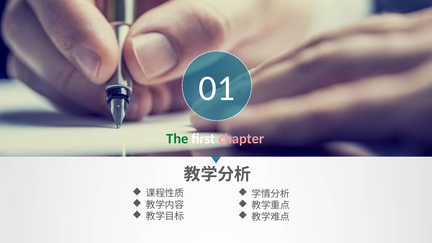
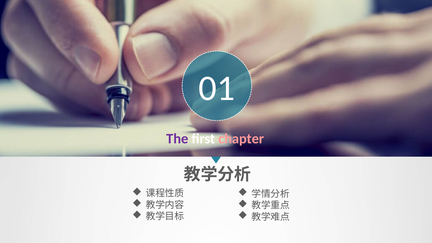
The colour: green -> purple
